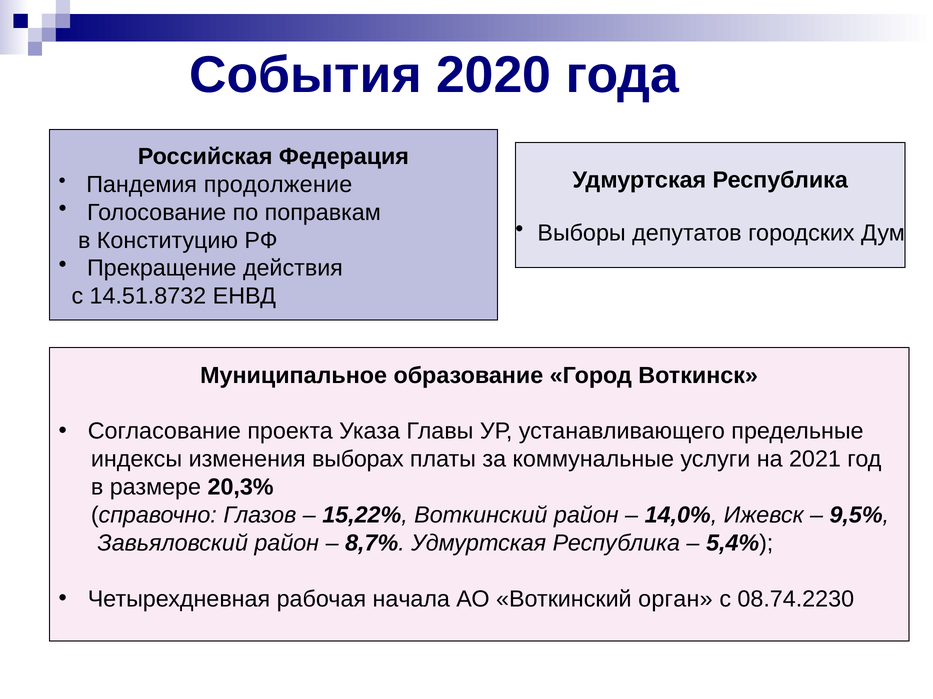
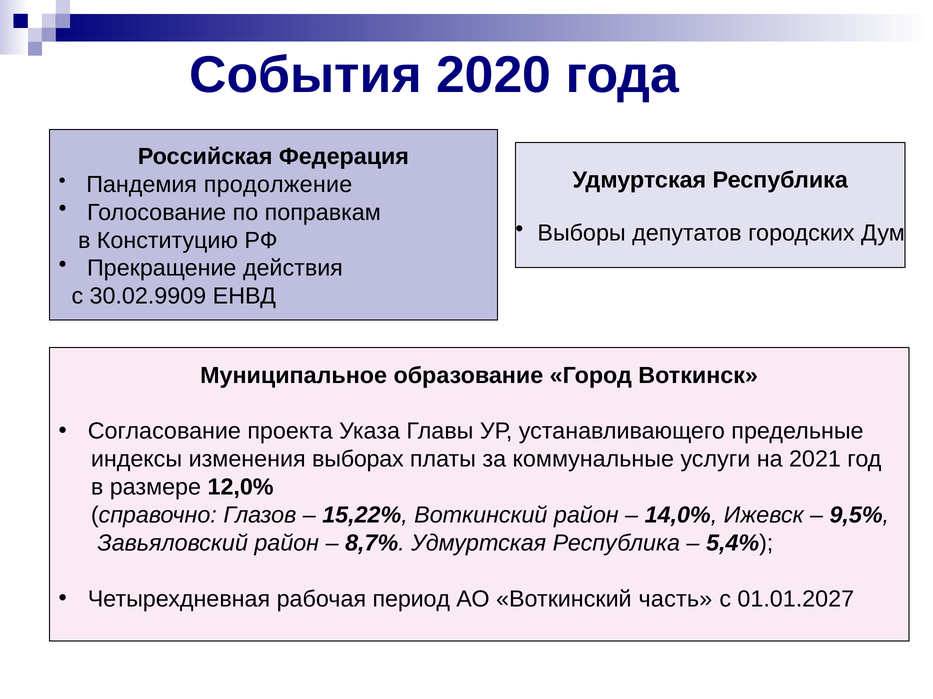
14.51.8732: 14.51.8732 -> 30.02.9909
20,3%: 20,3% -> 12,0%
начала: начала -> период
орган: орган -> часть
08.74.2230: 08.74.2230 -> 01.01.2027
